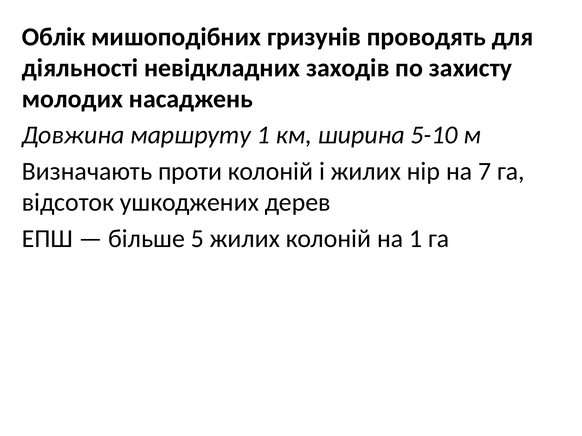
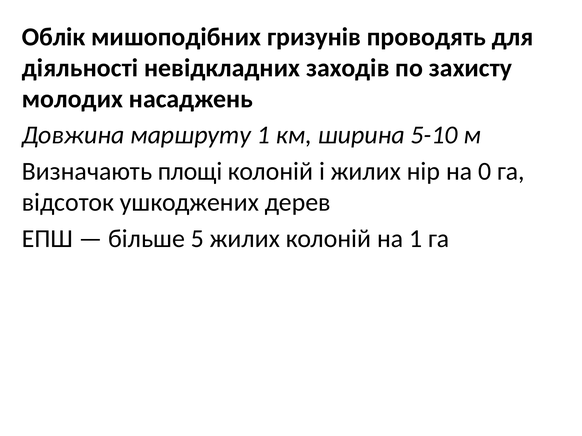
проти: проти -> площі
7: 7 -> 0
